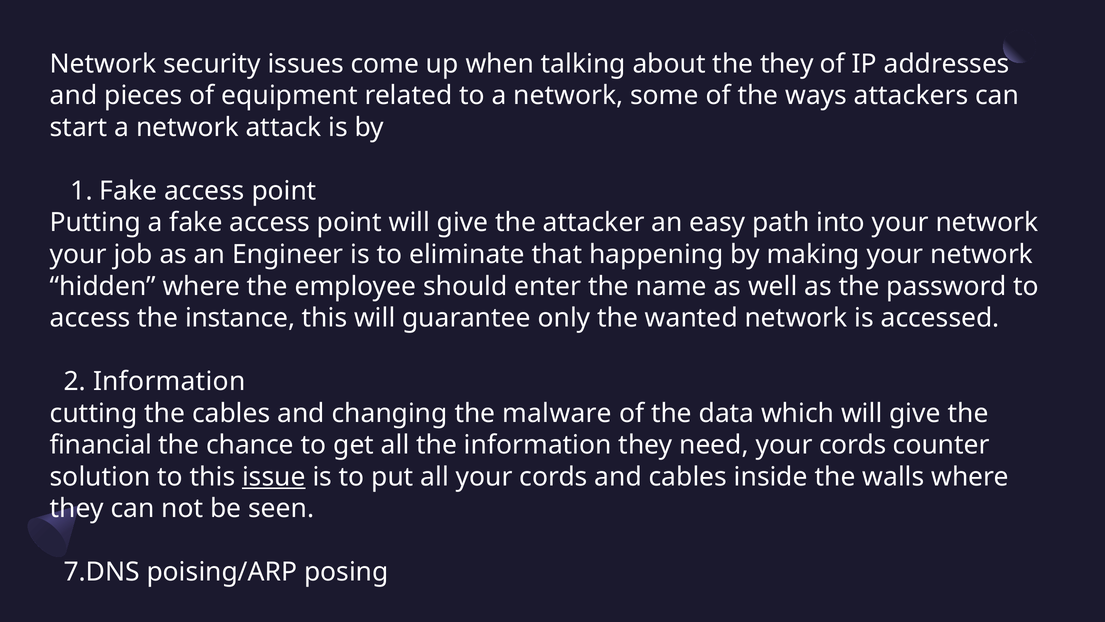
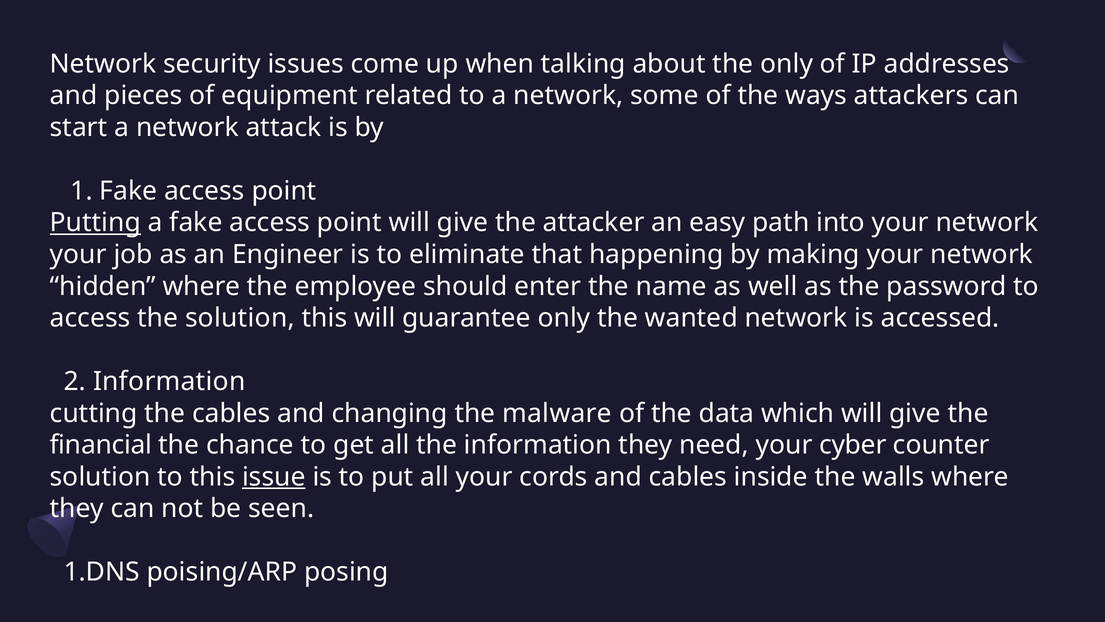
the they: they -> only
Putting underline: none -> present
the instance: instance -> solution
need your cords: cords -> cyber
7.DNS: 7.DNS -> 1.DNS
